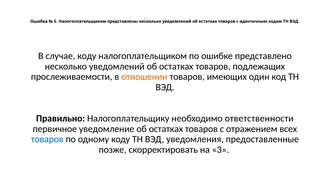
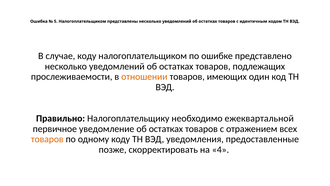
ответственности: ответственности -> ежеквартальной
товаров at (47, 139) colour: blue -> orange
3: 3 -> 4
